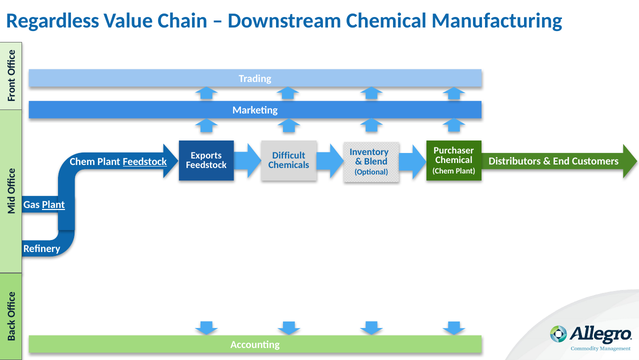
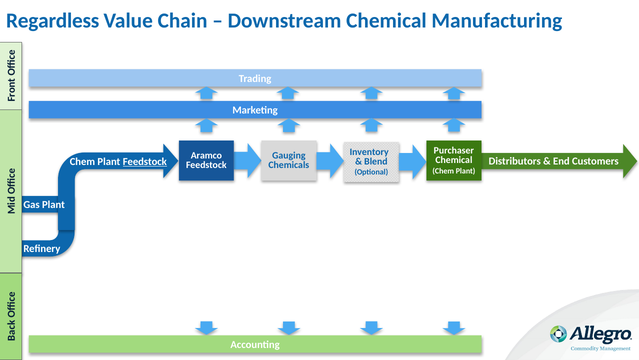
Exports: Exports -> Aramco
Difficult: Difficult -> Gauging
Plant at (53, 205) underline: present -> none
